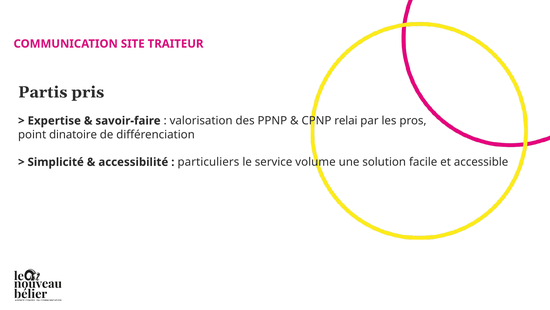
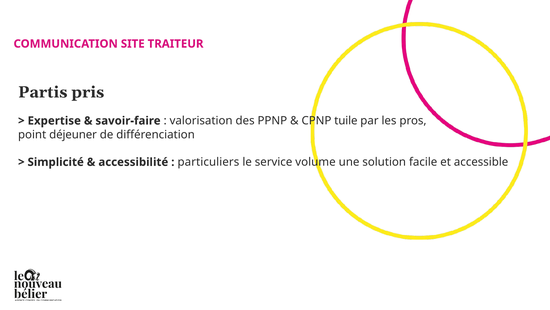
relai: relai -> tuile
dinatoire: dinatoire -> déjeuner
